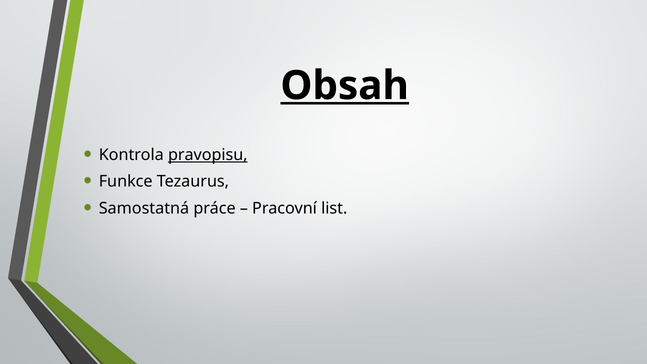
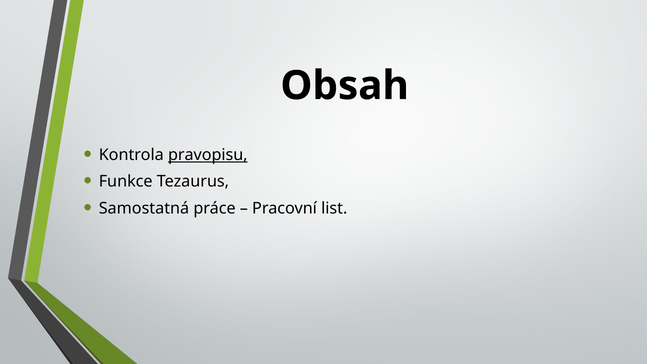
Obsah underline: present -> none
